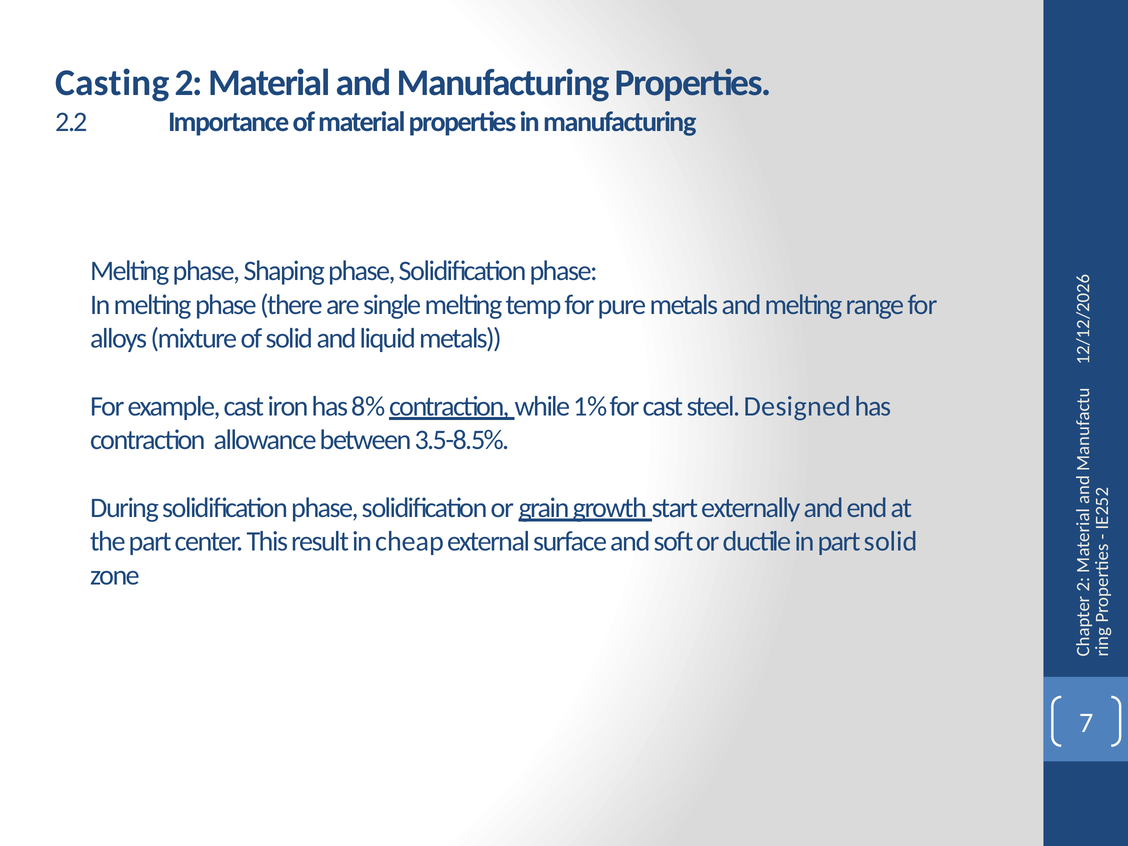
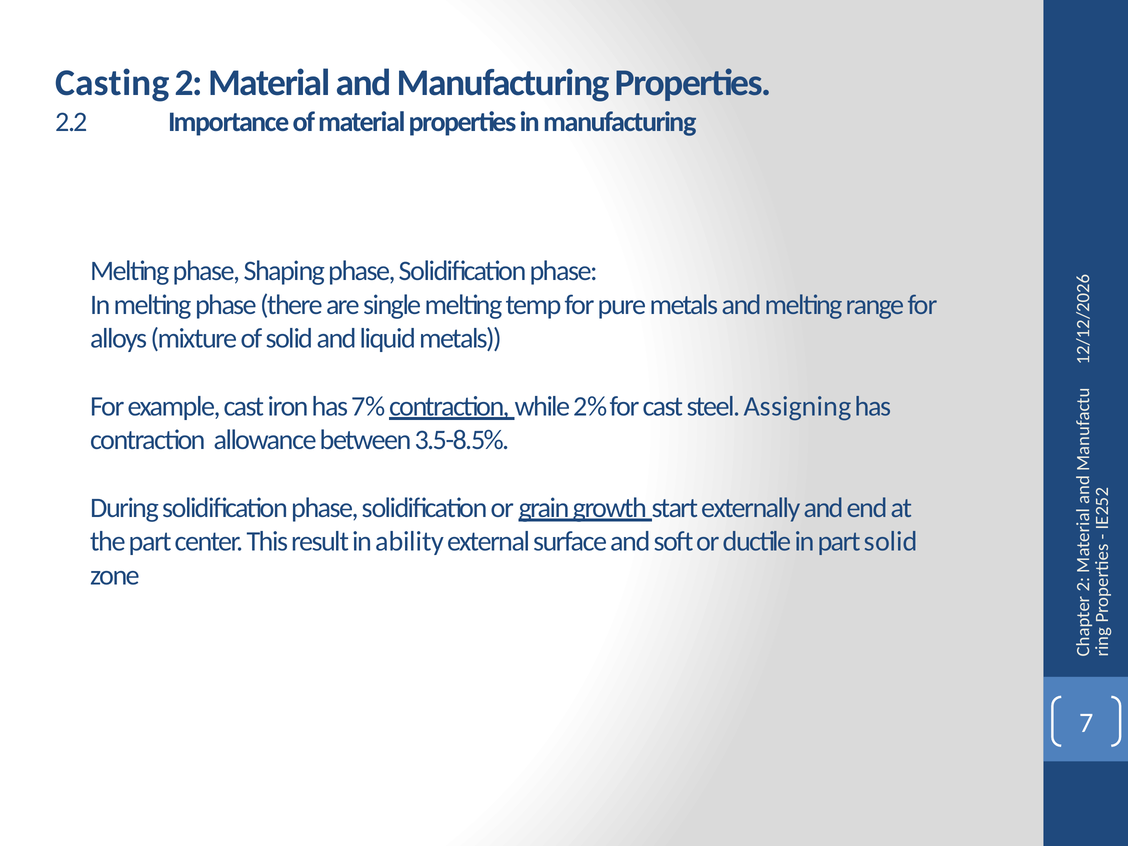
8%: 8% -> 7%
1%: 1% -> 2%
Designed: Designed -> Assigning
cheap: cheap -> ability
